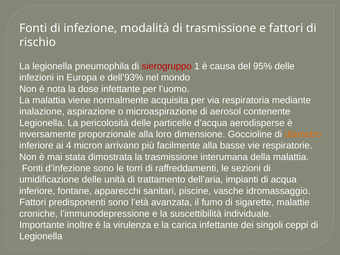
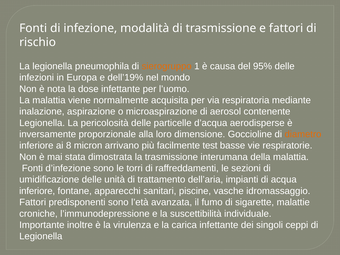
sierogruppo colour: red -> orange
dell’93%: dell’93% -> dell’19%
4: 4 -> 8
facilmente alla: alla -> test
